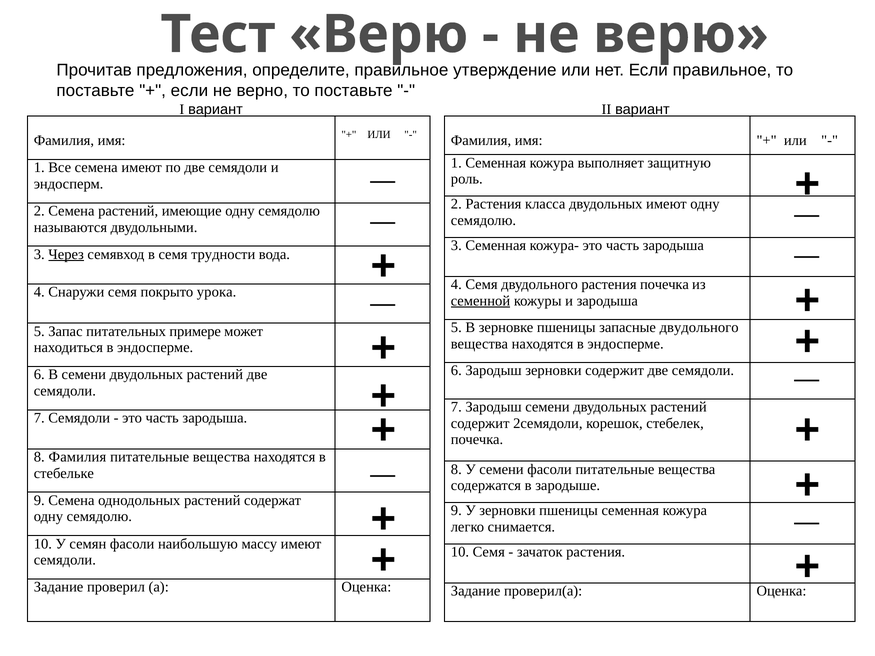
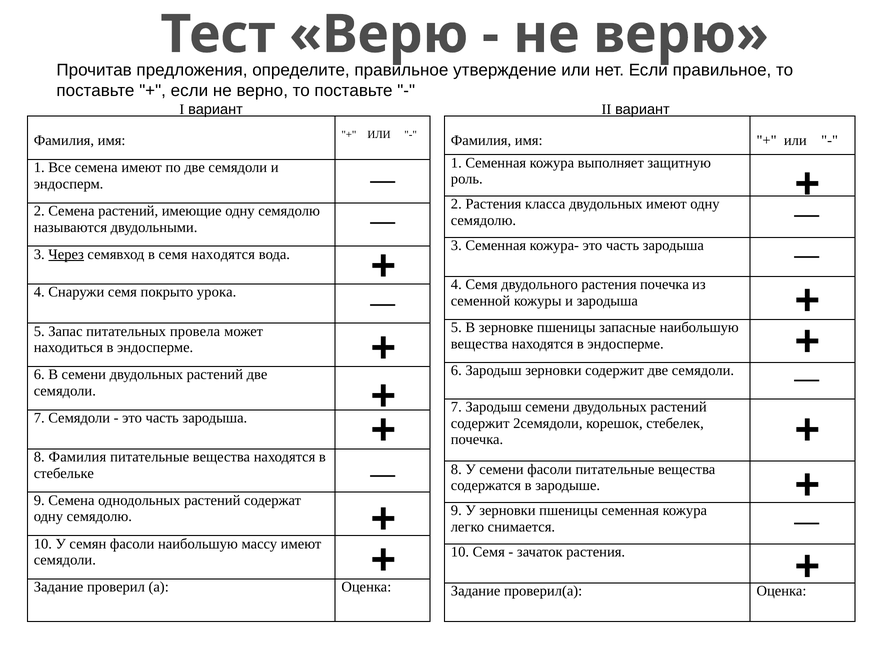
семя трудности: трудности -> находятся
семенной underline: present -> none
запасные двудольного: двудольного -> наибольшую
примере: примере -> провела
